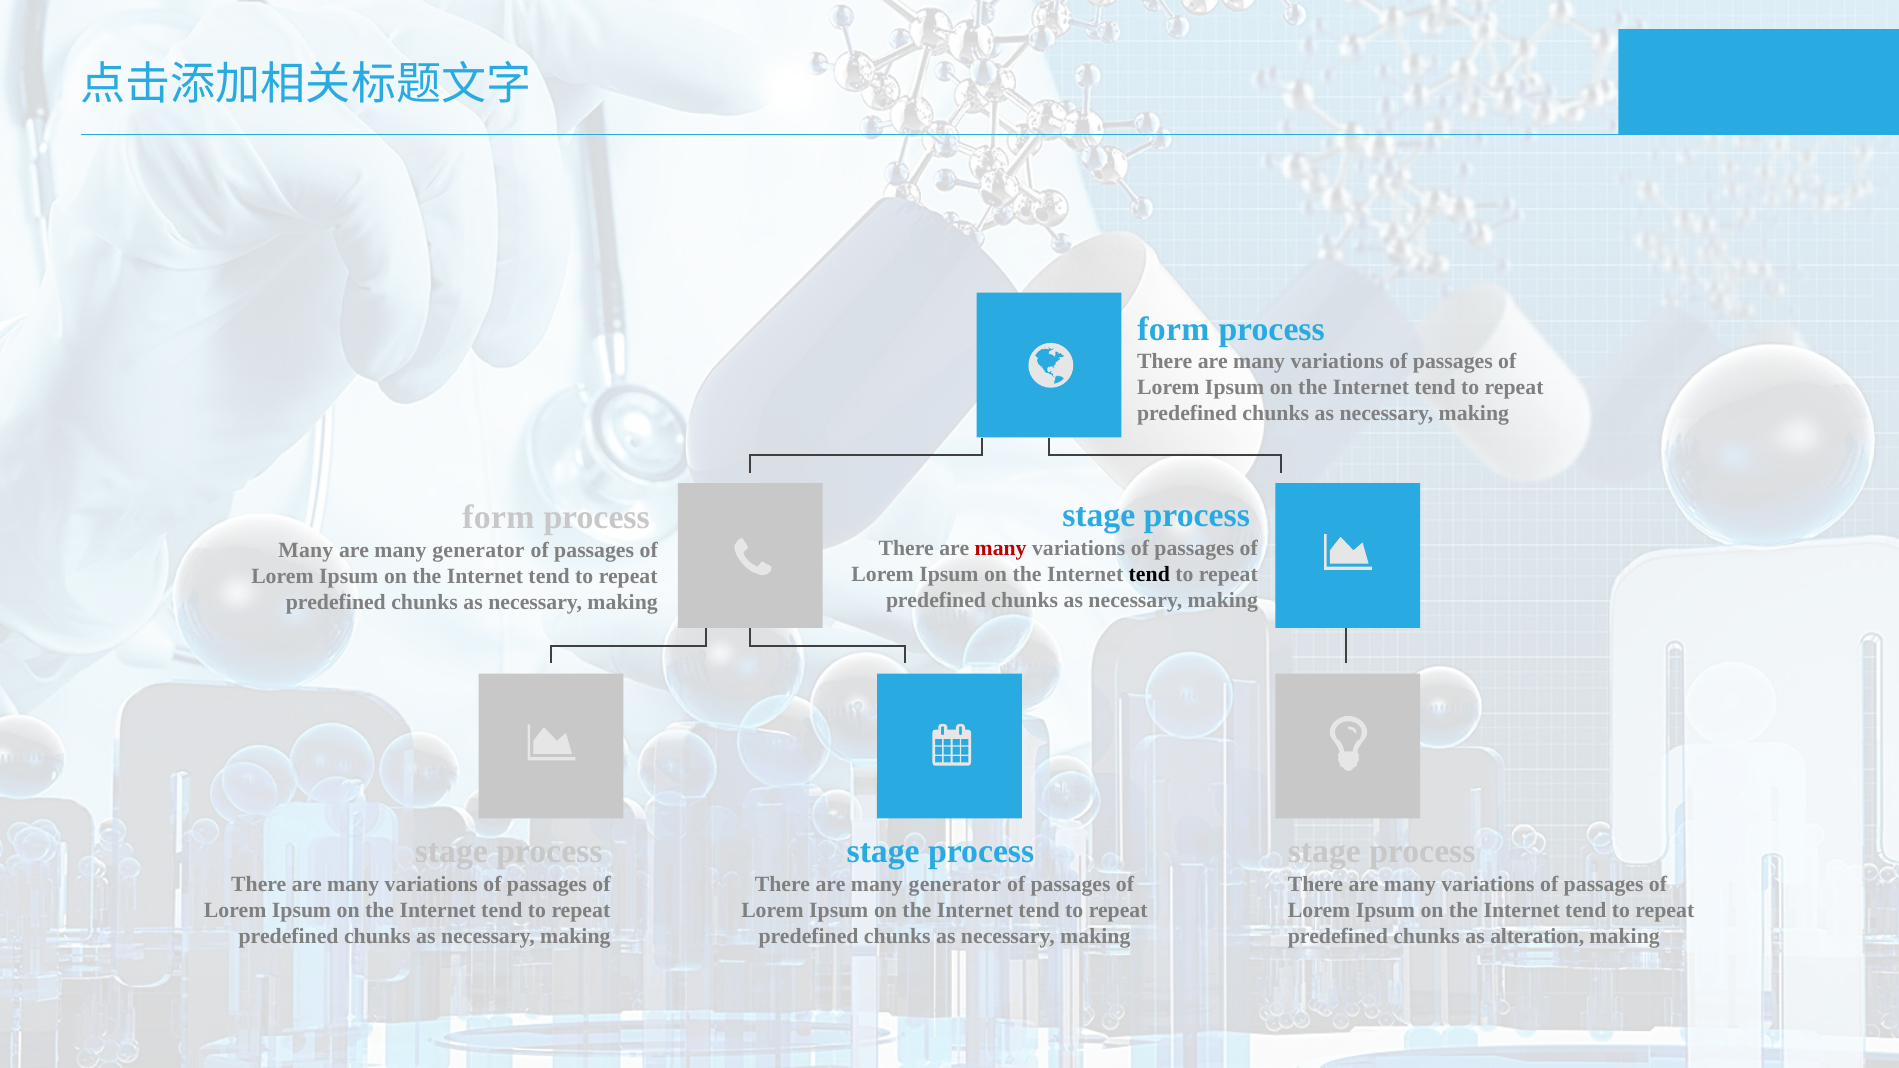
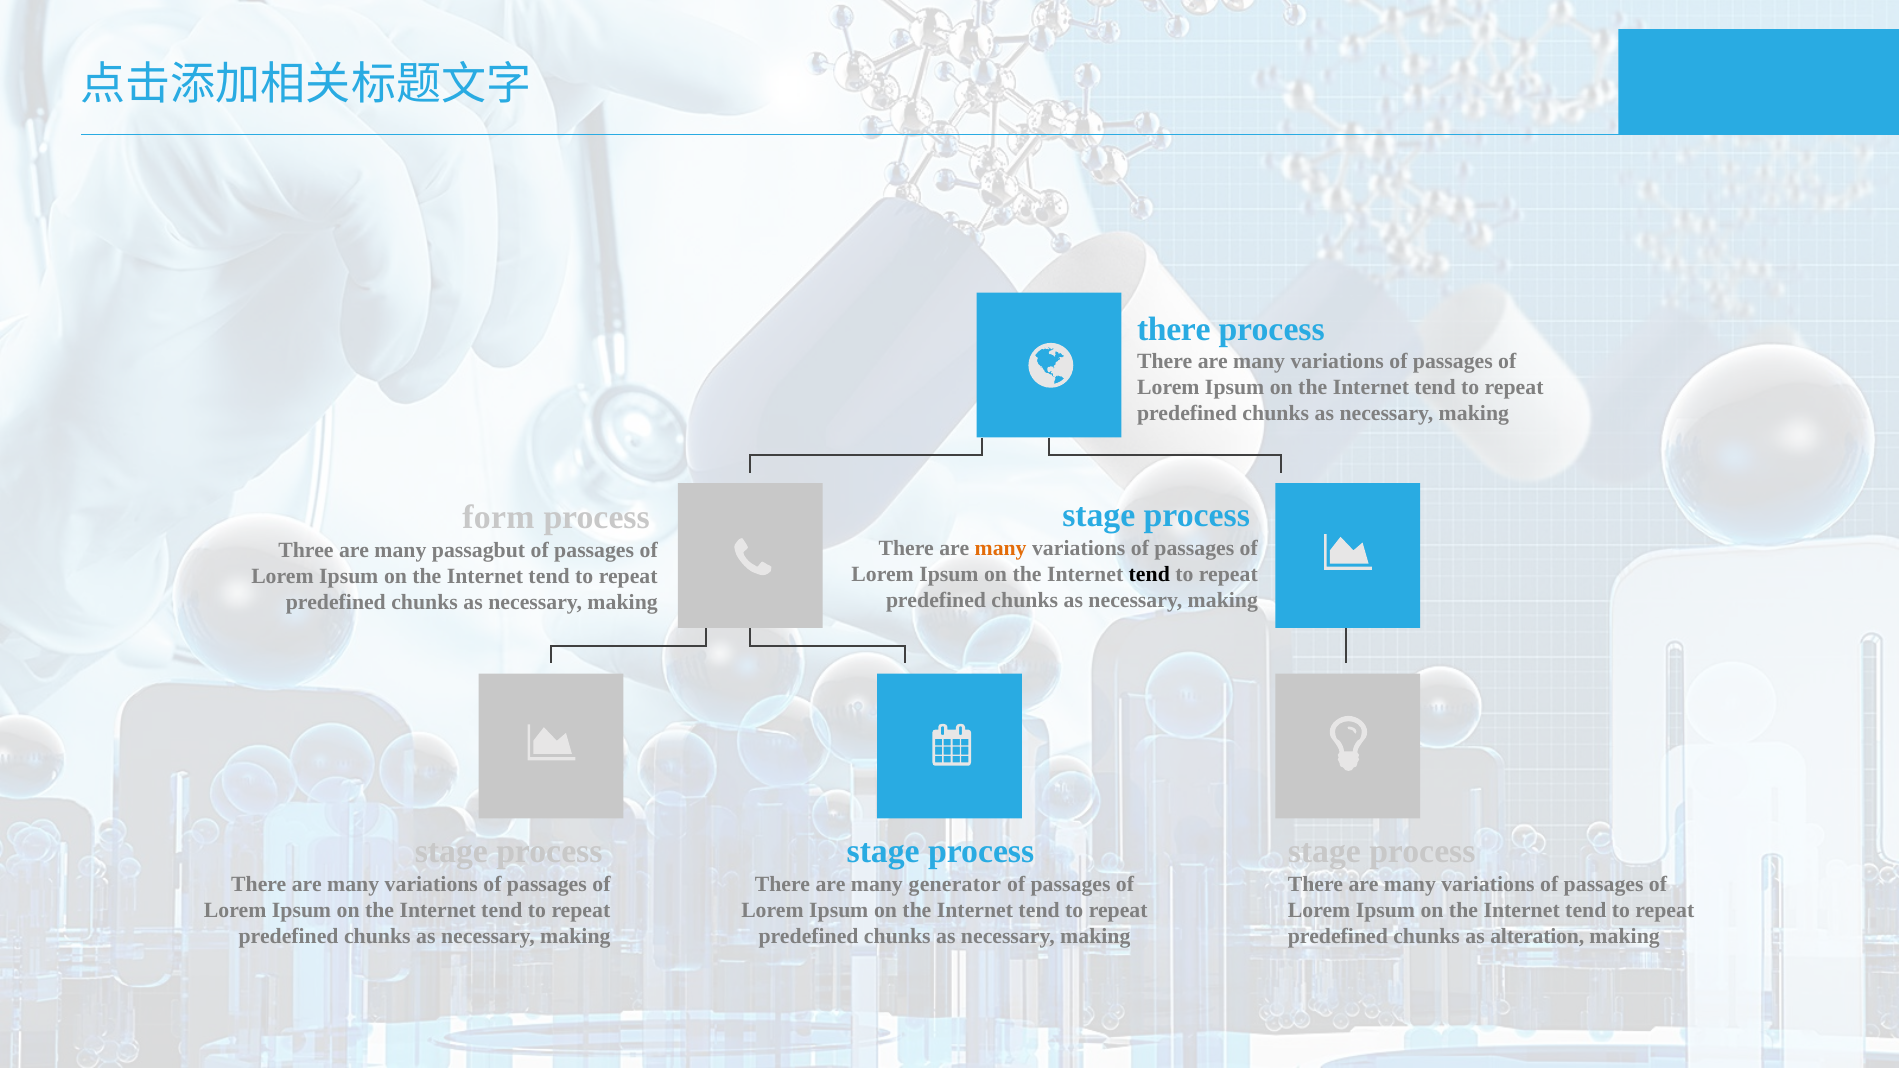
form at (1173, 329): form -> there
many at (1001, 548) colour: red -> orange
Many at (306, 550): Many -> Three
generator at (478, 550): generator -> passagbut
